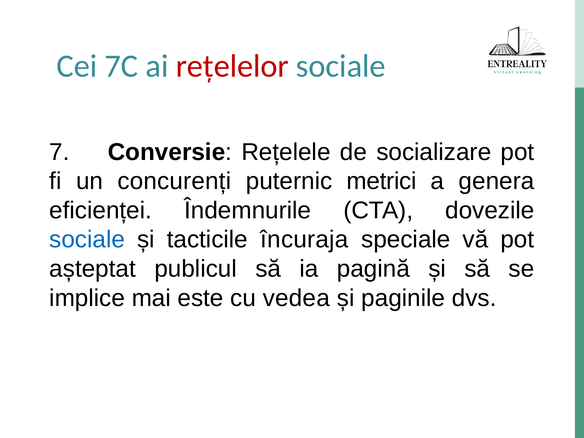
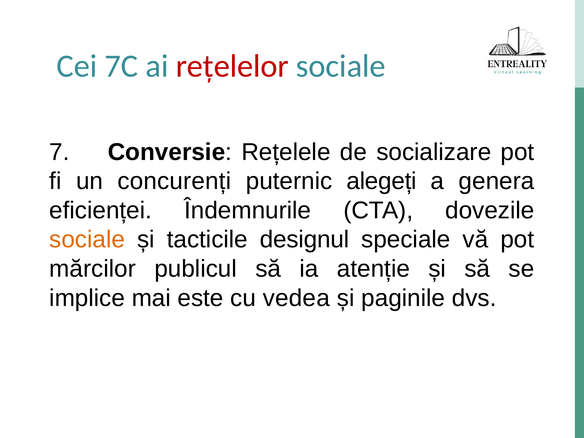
metrici: metrici -> alegeți
sociale at (87, 240) colour: blue -> orange
încuraja: încuraja -> designul
așteptat: așteptat -> mărcilor
pagină: pagină -> atenție
